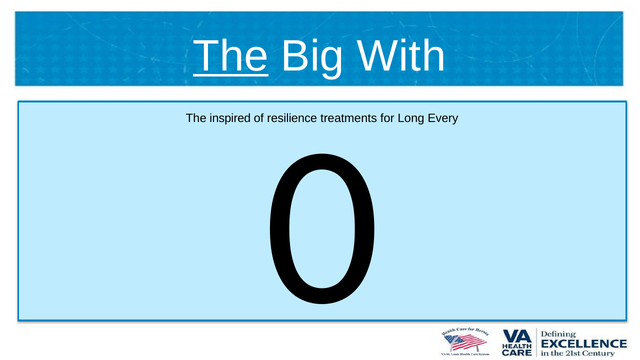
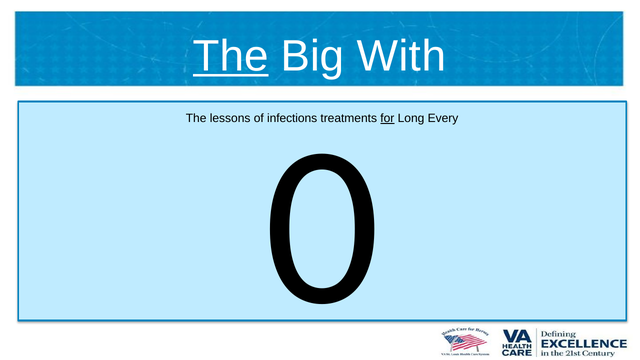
inspired: inspired -> lessons
resilience: resilience -> infections
for underline: none -> present
